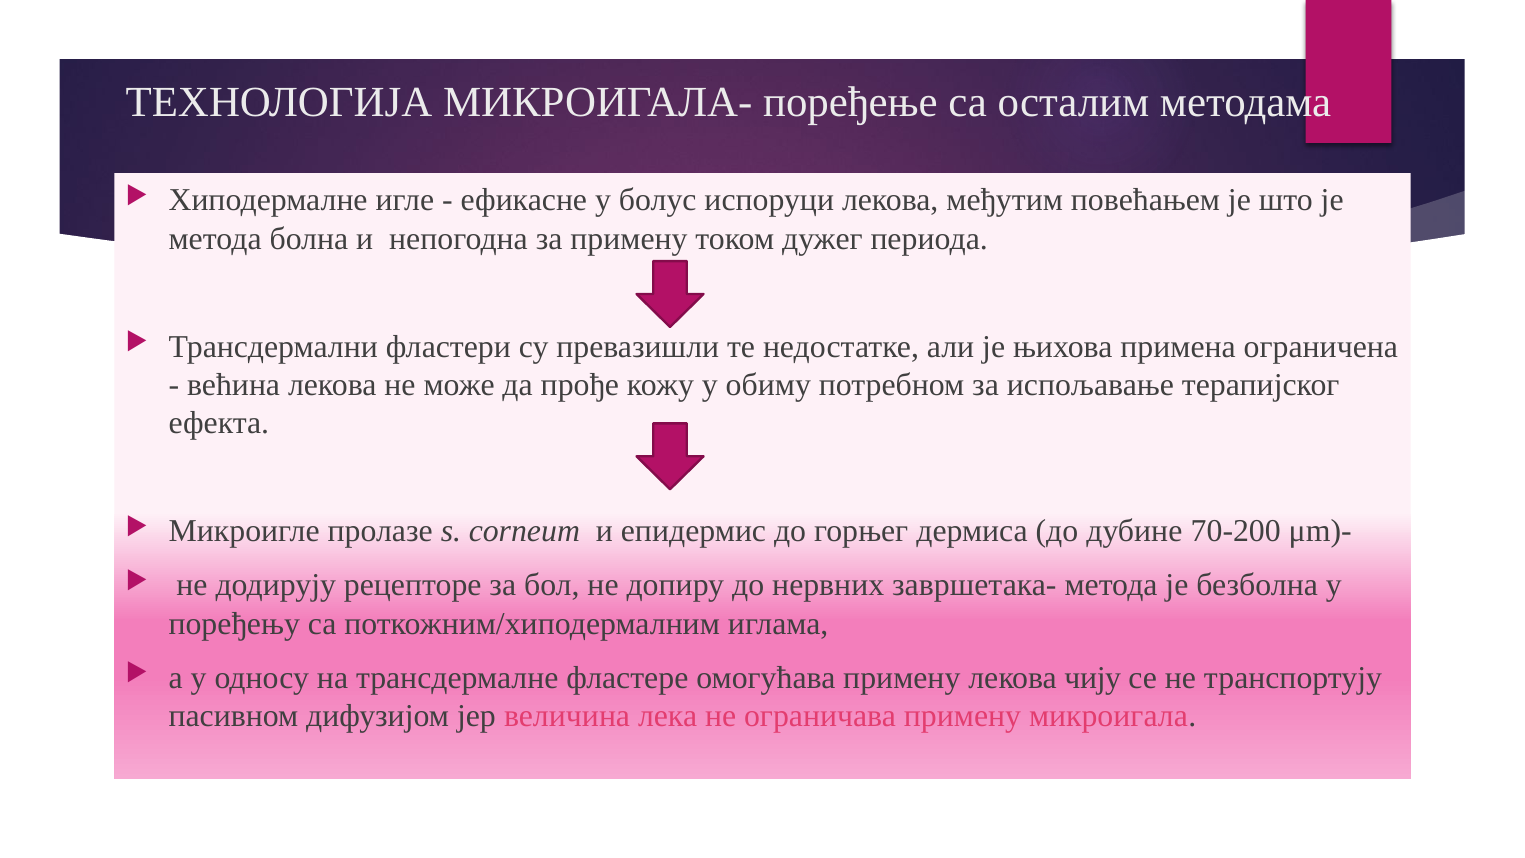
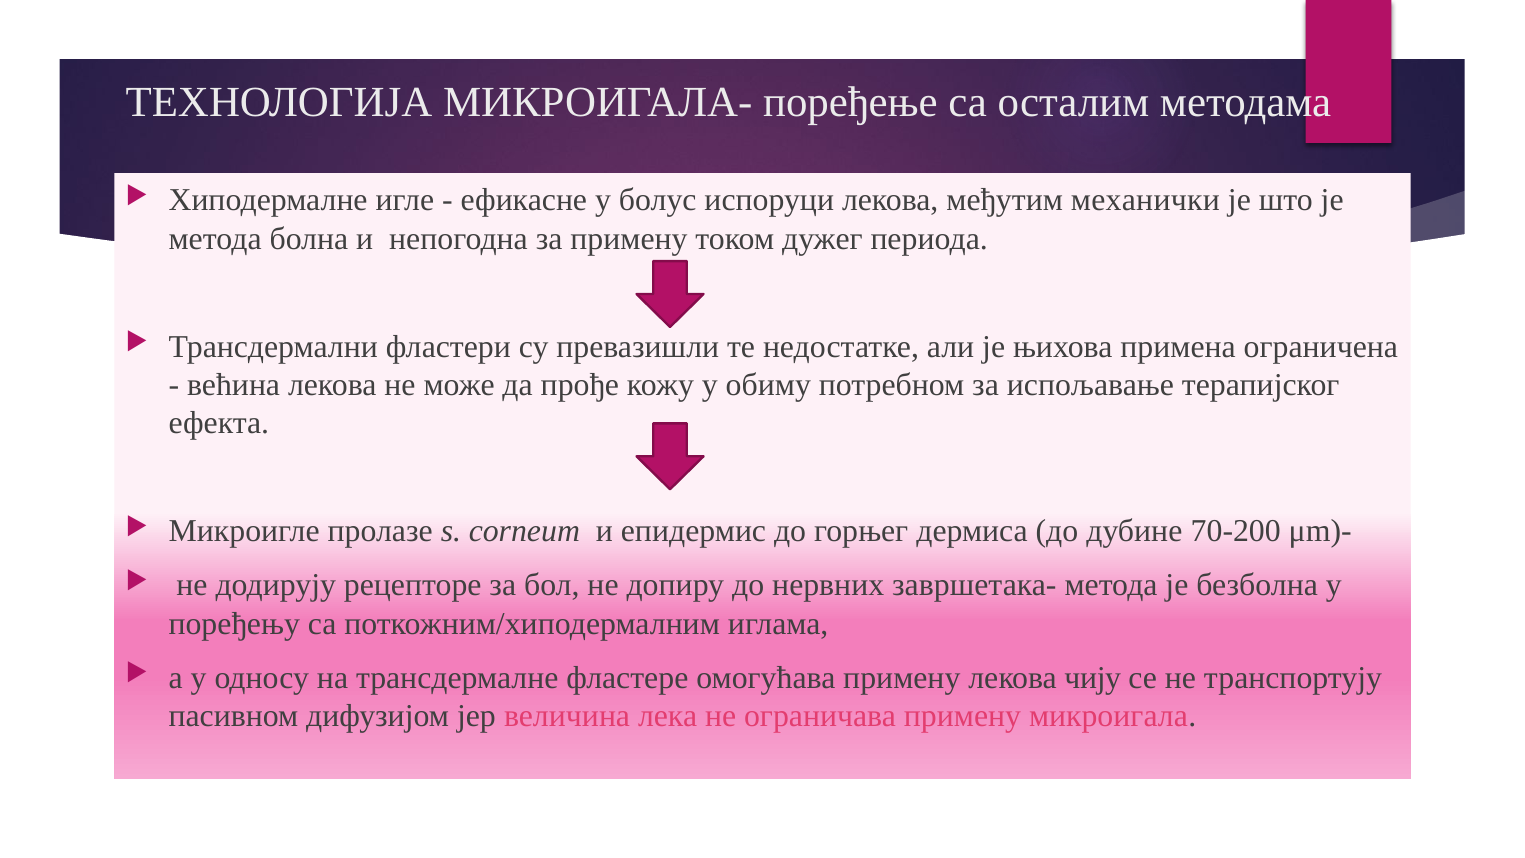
повећањем: повећањем -> механички
